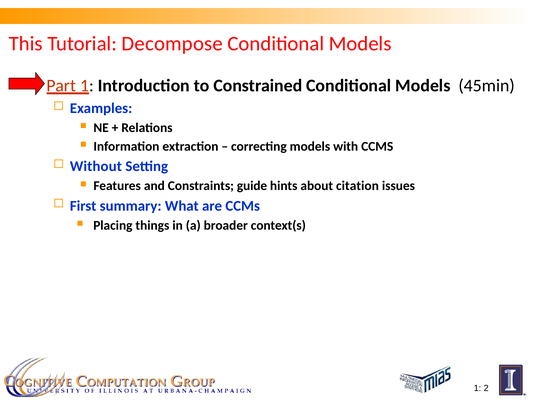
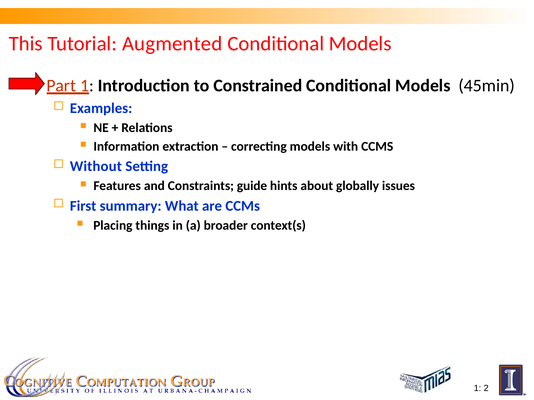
Decompose: Decompose -> Augmented
citation: citation -> globally
